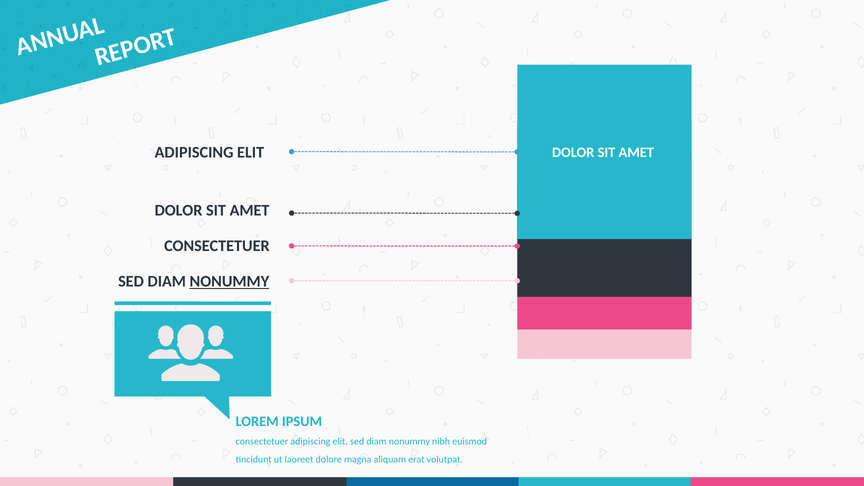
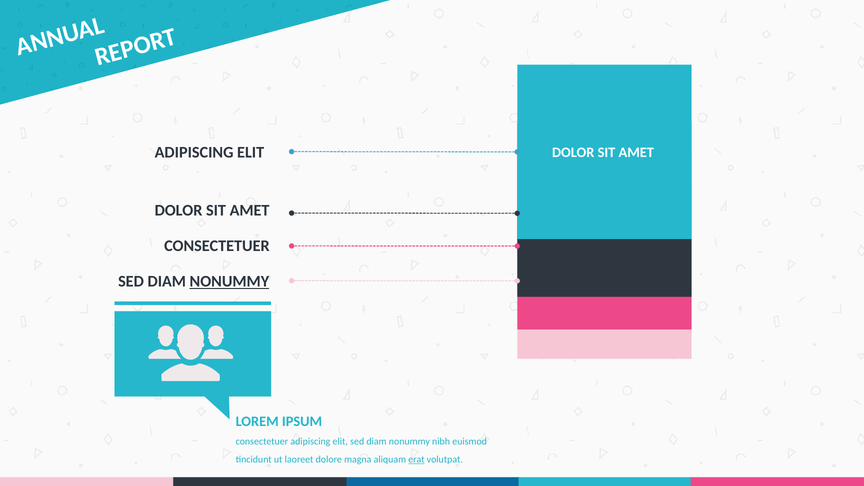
erat underline: none -> present
